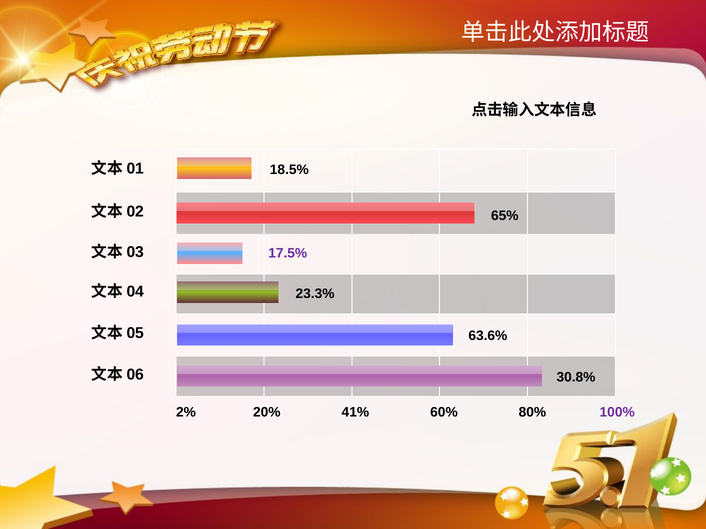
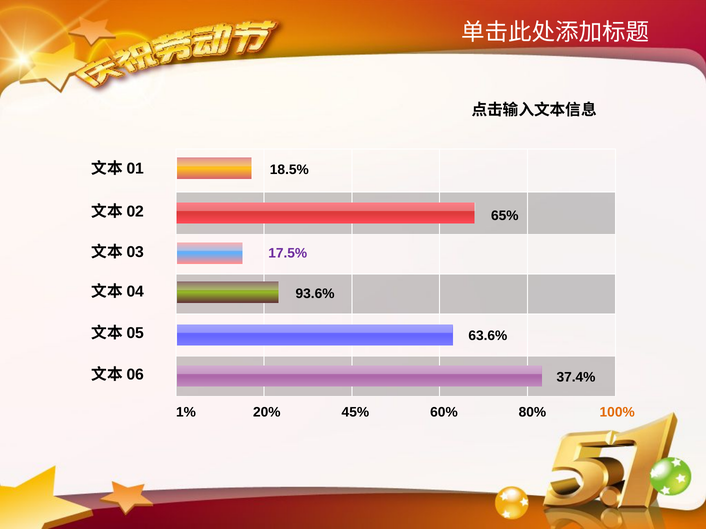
23.3%: 23.3% -> 93.6%
30.8%: 30.8% -> 37.4%
2%: 2% -> 1%
41%: 41% -> 45%
100% colour: purple -> orange
